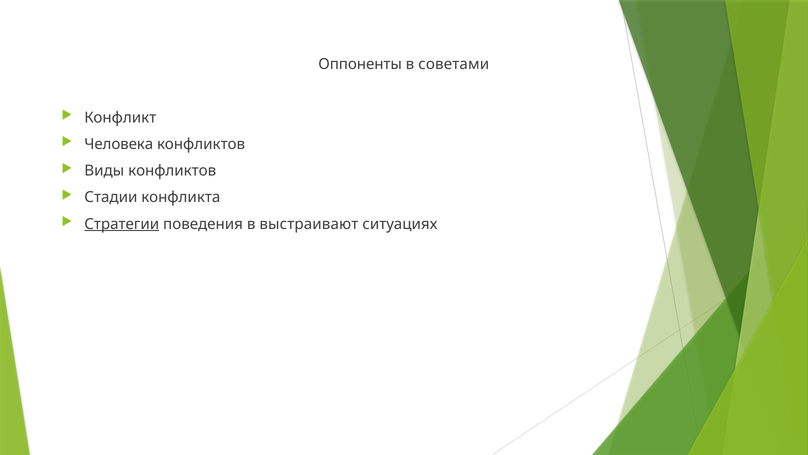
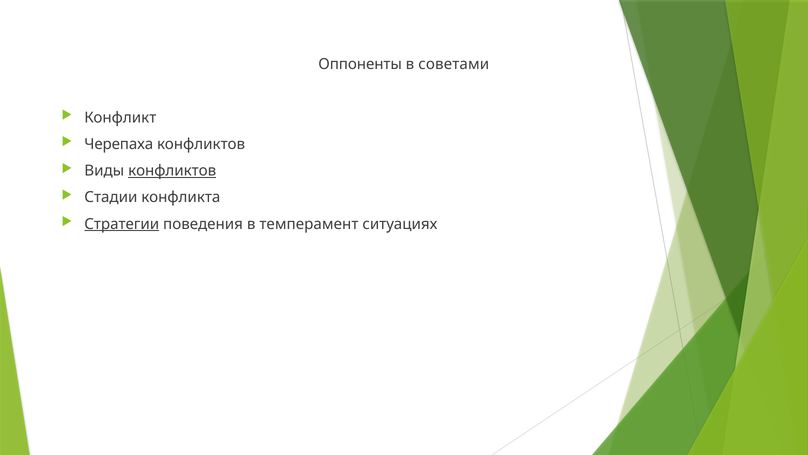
Человека: Человека -> Черепаха
конфликтов at (172, 171) underline: none -> present
выстраивают: выстраивают -> темперамент
